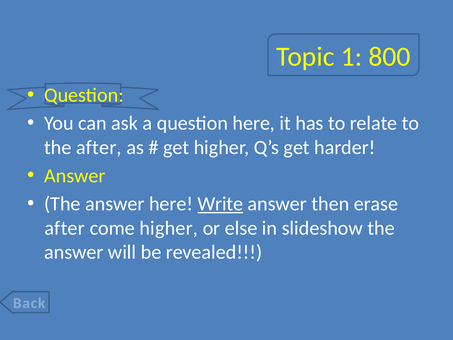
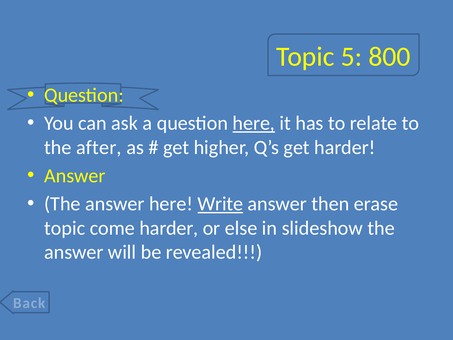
1: 1 -> 5
here at (254, 123) underline: none -> present
after at (65, 228): after -> topic
come higher: higher -> harder
